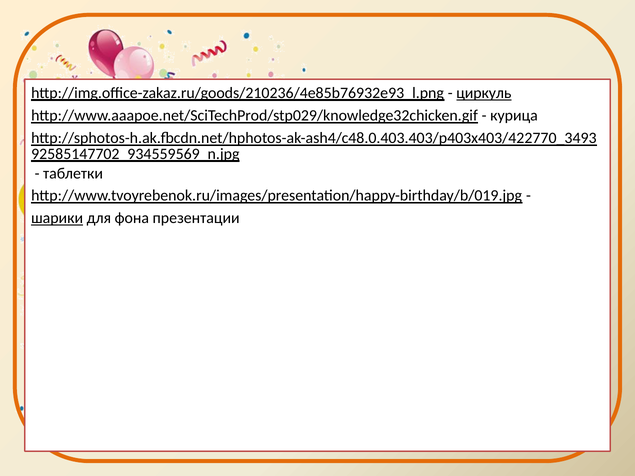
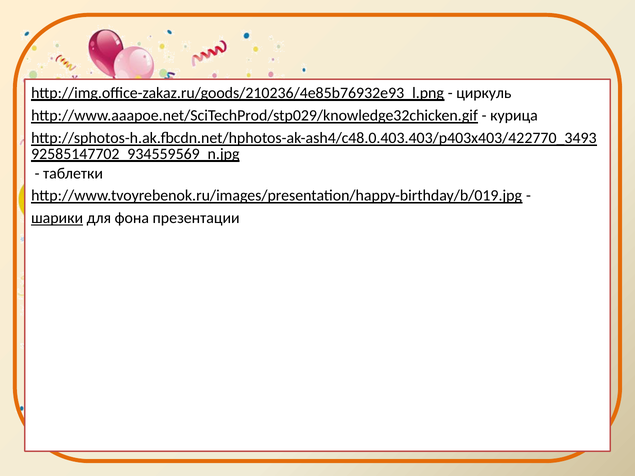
циркуль underline: present -> none
